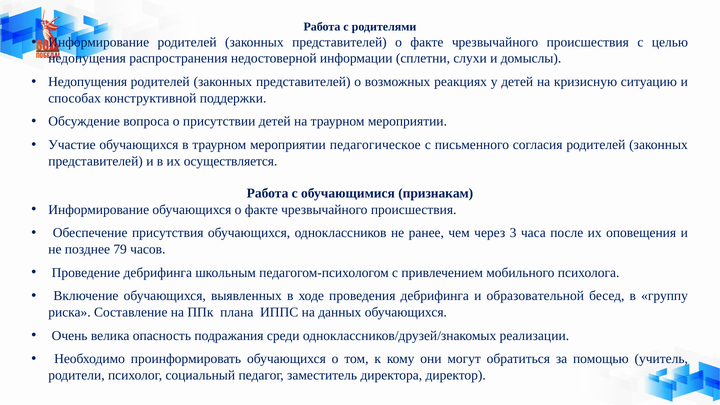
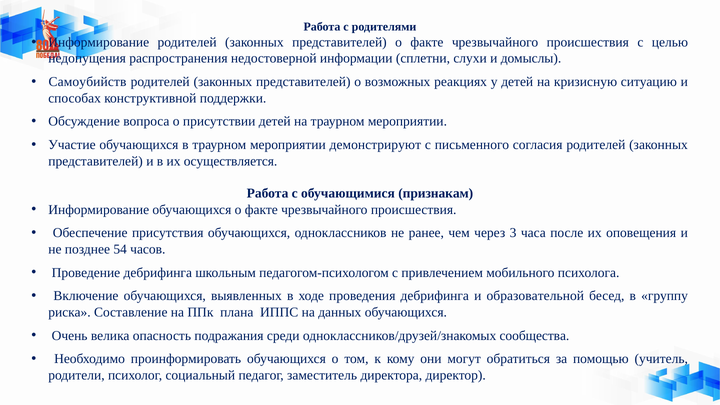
Недопущения at (88, 82): Недопущения -> Самоубийств
педагогическое: педагогическое -> демонстрируют
79: 79 -> 54
реализации: реализации -> сообщества
